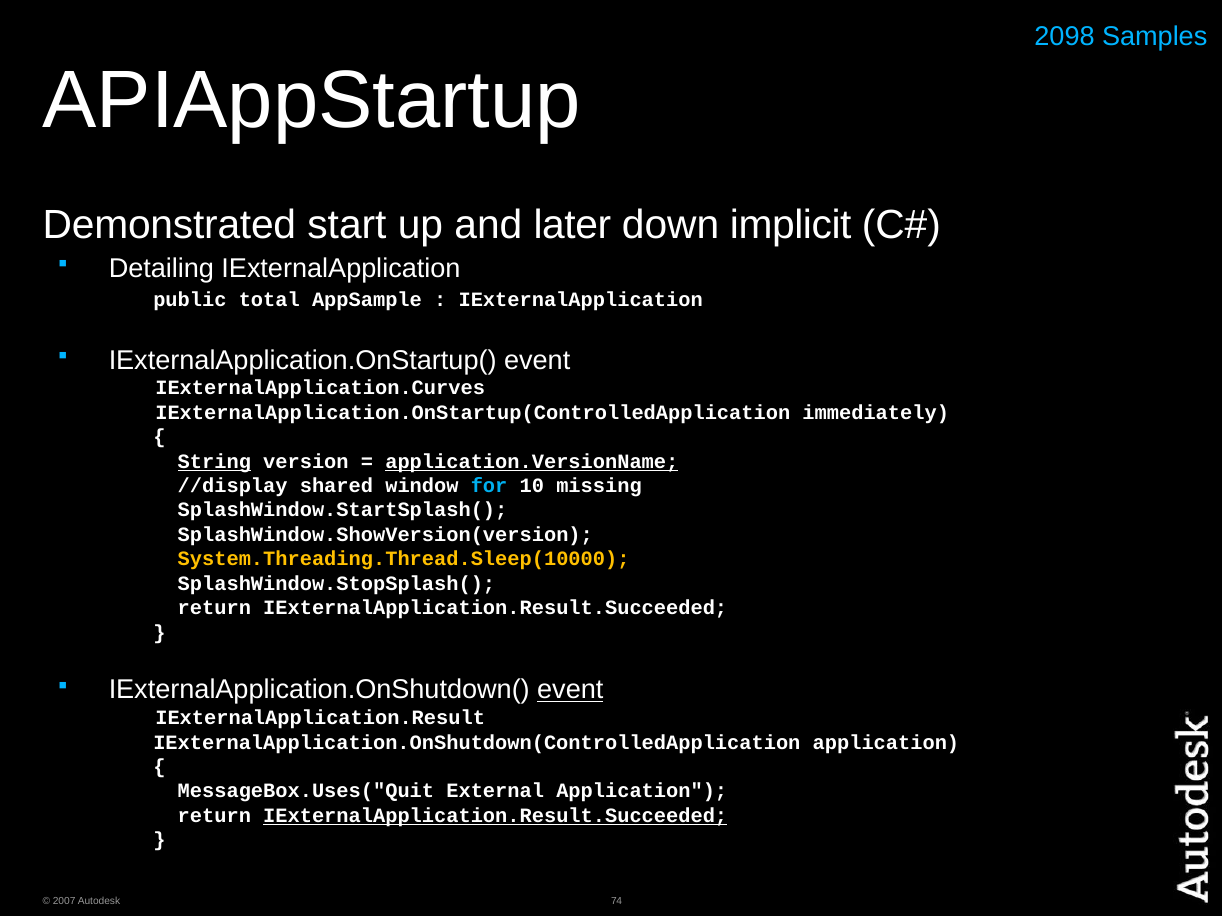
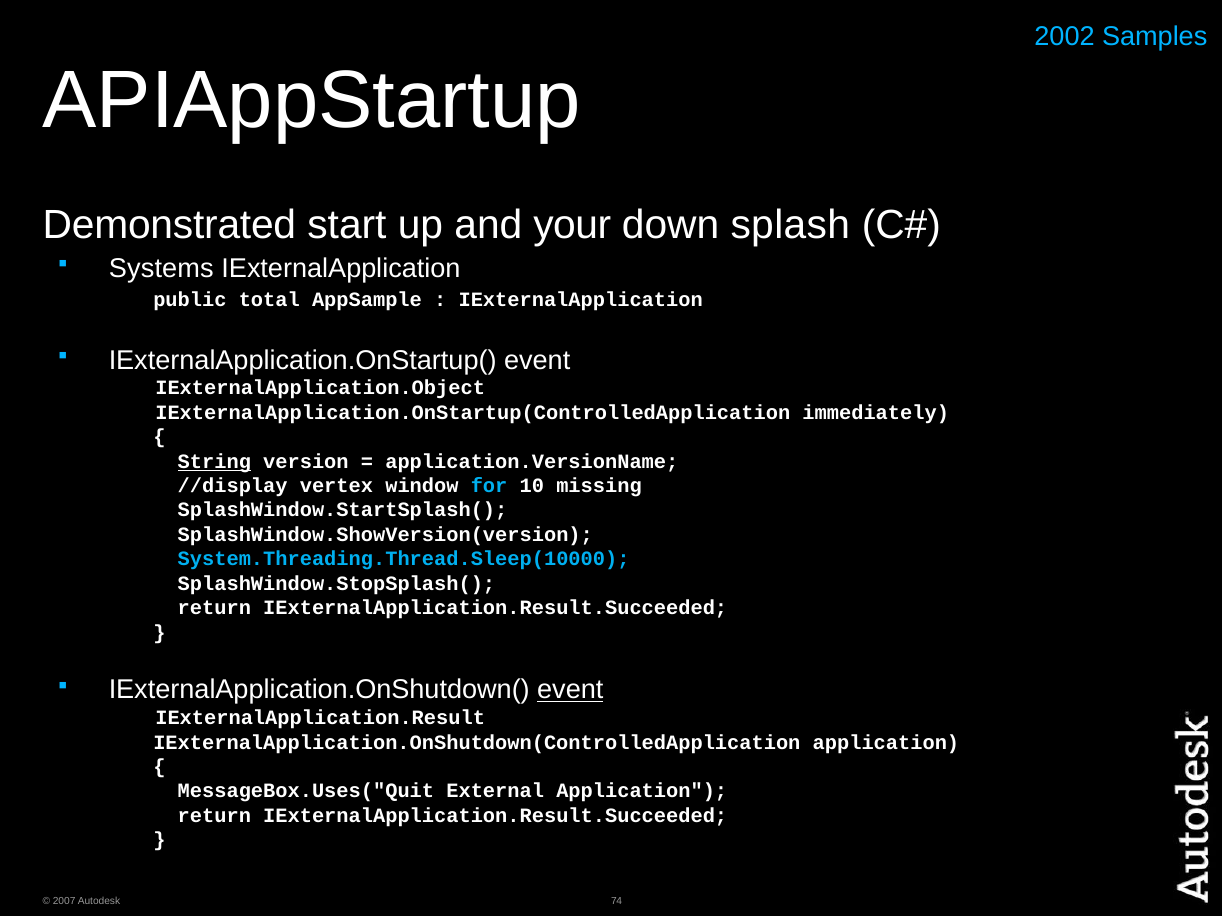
2098: 2098 -> 2002
later: later -> your
implicit: implicit -> splash
Detailing: Detailing -> Systems
IExternalApplication.Curves: IExternalApplication.Curves -> IExternalApplication.Object
application.VersionName underline: present -> none
shared: shared -> vertex
System.Threading.Thread.Sleep(10000 colour: yellow -> light blue
IExternalApplication.Result.Succeeded at (495, 816) underline: present -> none
